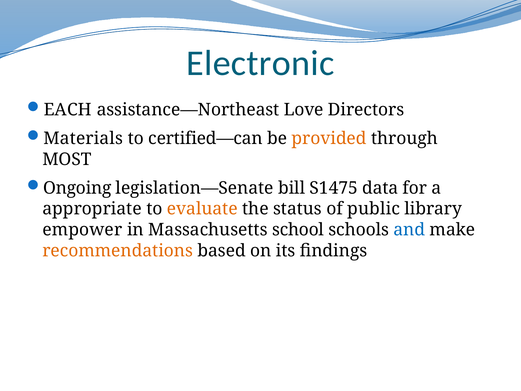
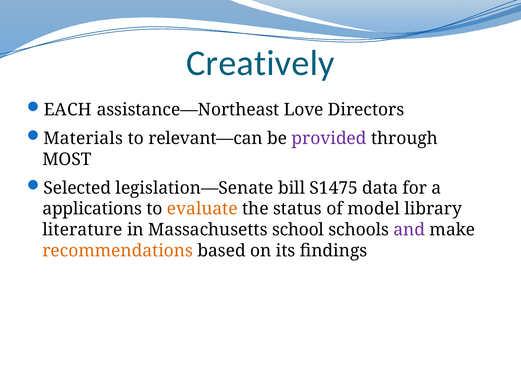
Electronic: Electronic -> Creatively
certified—can: certified—can -> relevant—can
provided colour: orange -> purple
Ongoing: Ongoing -> Selected
appropriate: appropriate -> applications
public: public -> model
empower: empower -> literature
and colour: blue -> purple
